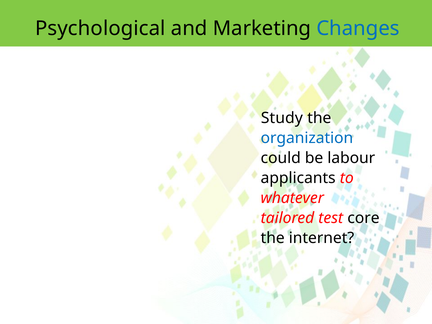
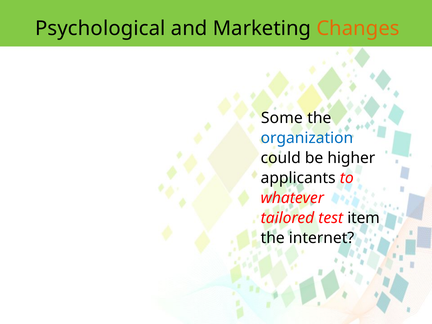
Changes colour: blue -> orange
Study: Study -> Some
labour: labour -> higher
core: core -> item
